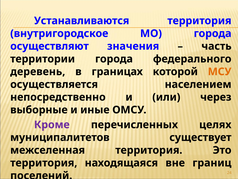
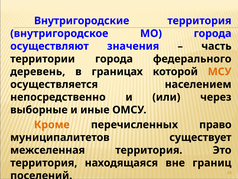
Устанавливаются: Устанавливаются -> Внутригородские
Кроме colour: purple -> orange
целях: целях -> право
